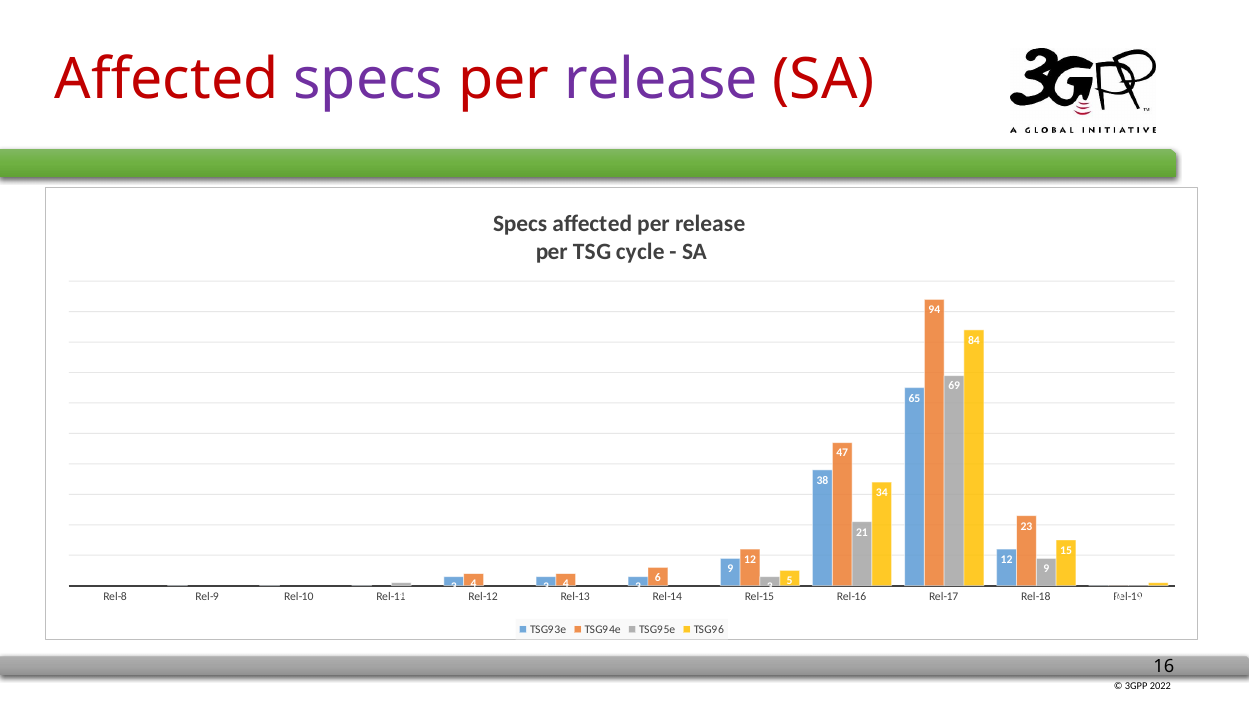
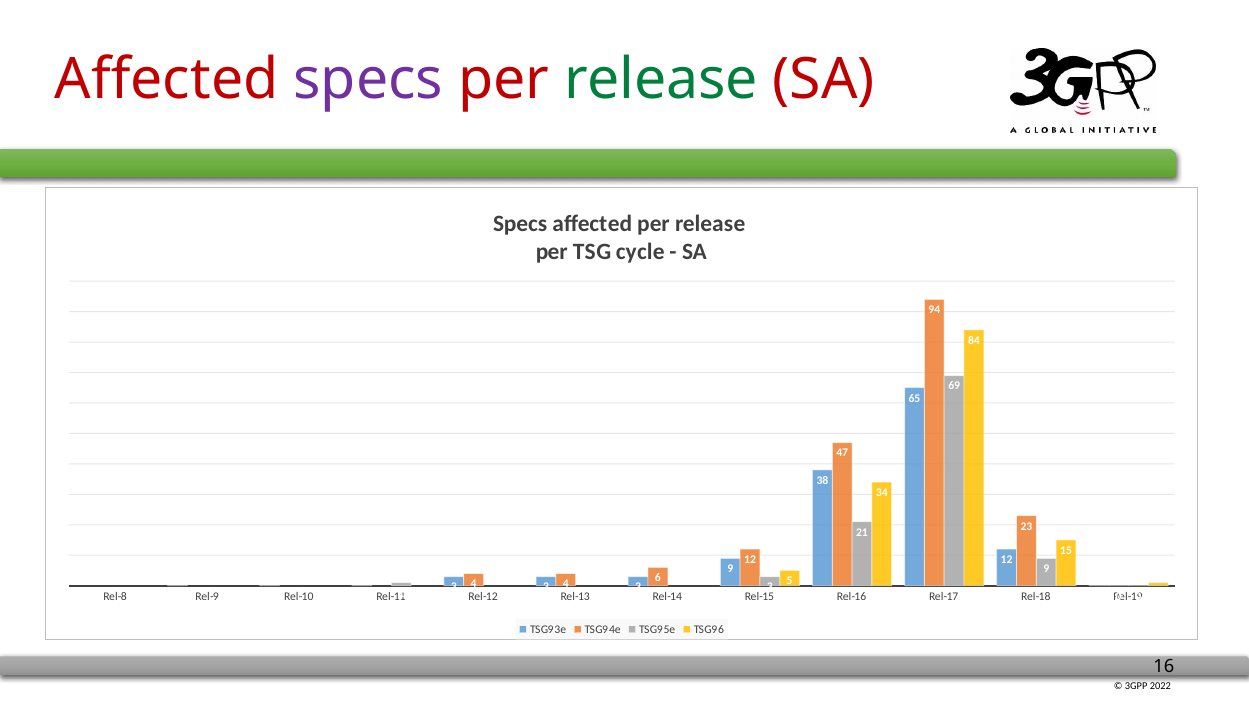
release at (661, 79) colour: purple -> green
